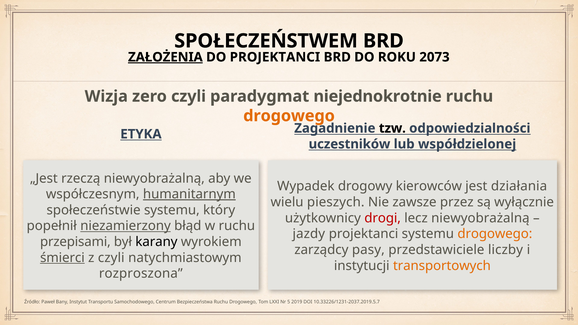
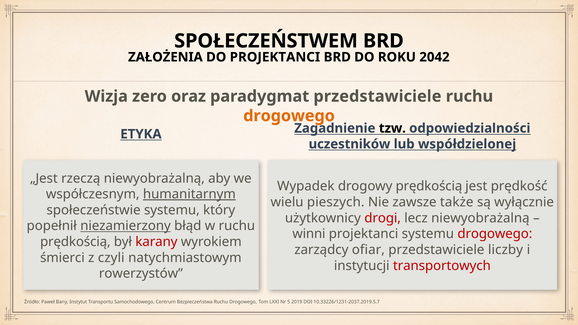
ZAŁOŻENIA underline: present -> none
2073: 2073 -> 2042
zero czyli: czyli -> oraz
paradygmat niejednokrotnie: niejednokrotnie -> przedstawiciele
drogowy kierowców: kierowców -> prędkością
działania: działania -> prędkość
przez: przez -> także
jazdy: jazdy -> winni
drogowego at (495, 234) colour: orange -> red
przepisami at (75, 242): przepisami -> prędkością
karany colour: black -> red
pasy: pasy -> ofiar
śmierci underline: present -> none
transportowych colour: orange -> red
rozproszona: rozproszona -> rowerzystów
